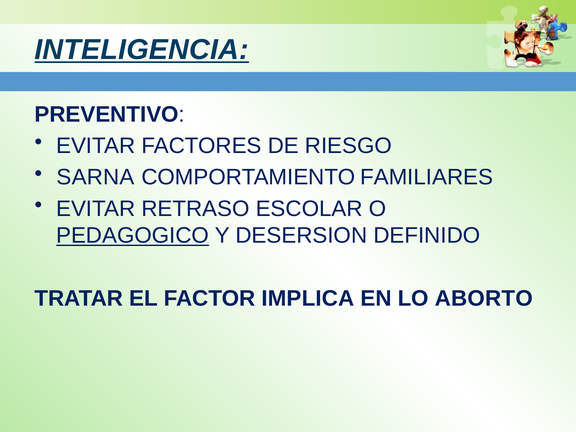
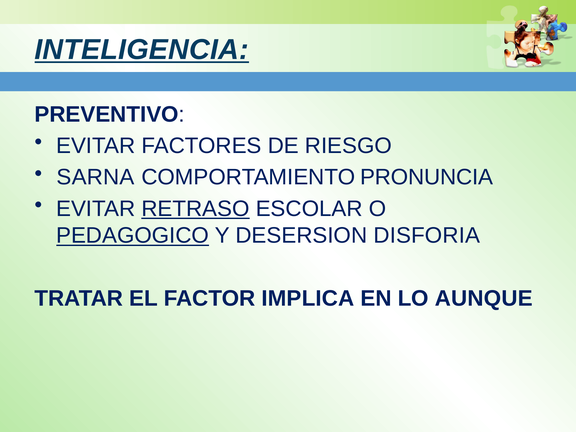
FAMILIARES: FAMILIARES -> PRONUNCIA
RETRASO underline: none -> present
DEFINIDO: DEFINIDO -> DISFORIA
ABORTO: ABORTO -> AUNQUE
